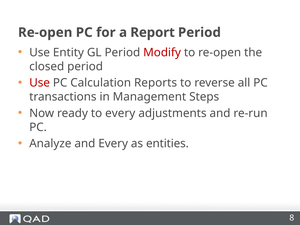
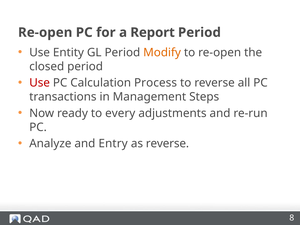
Modify colour: red -> orange
Reports: Reports -> Process
and Every: Every -> Entry
as entities: entities -> reverse
